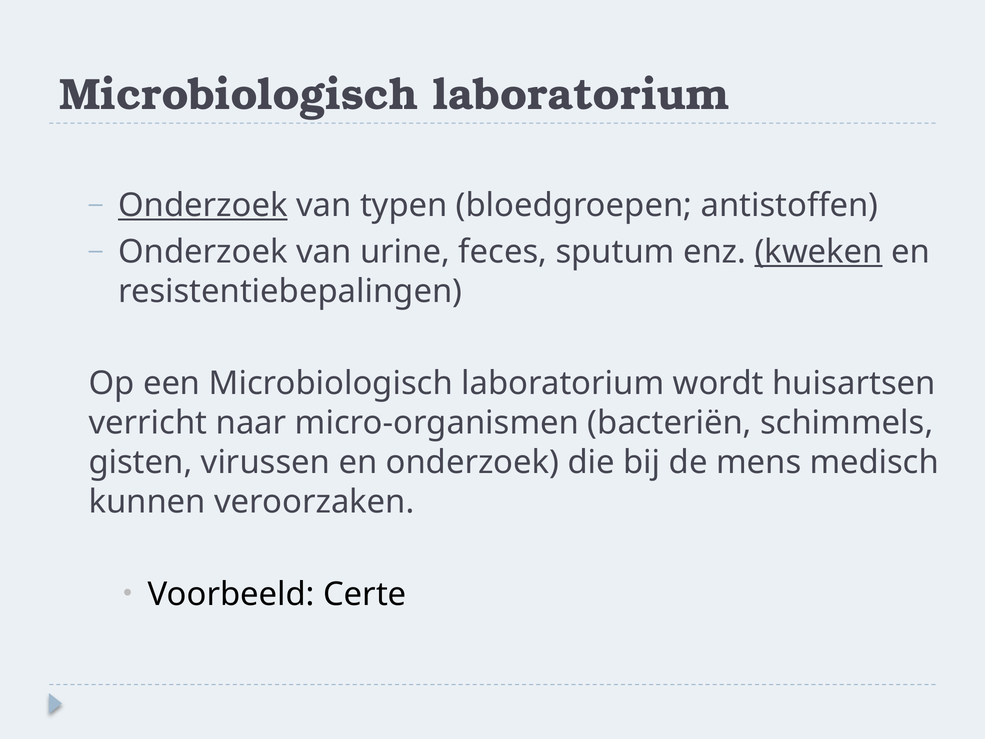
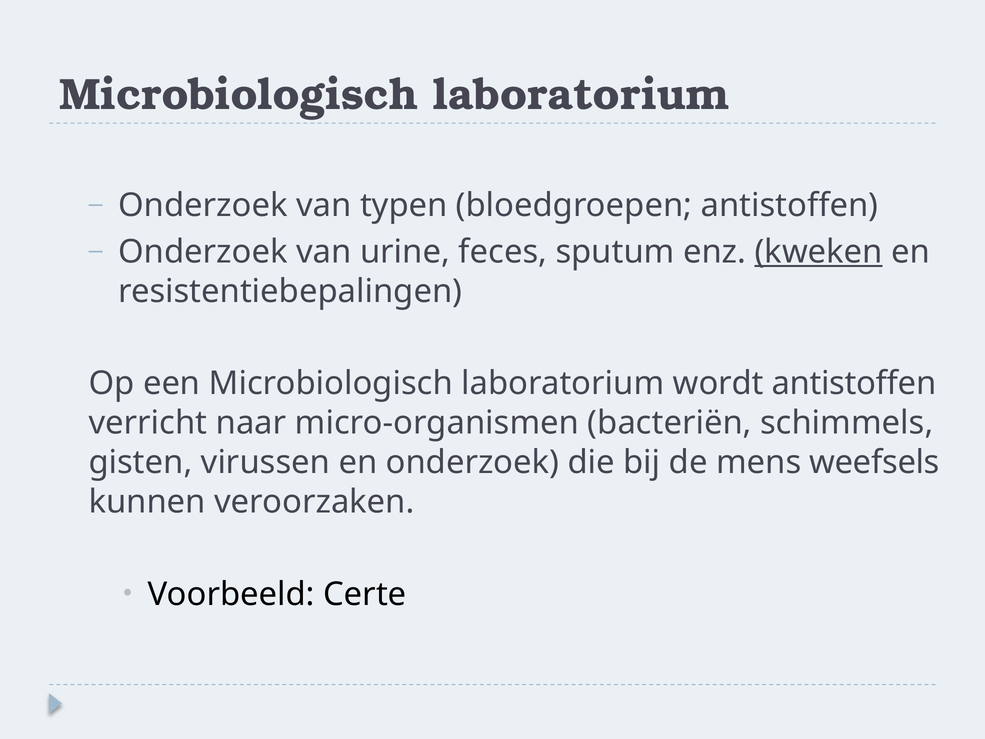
Onderzoek at (203, 205) underline: present -> none
wordt huisartsen: huisartsen -> antistoffen
medisch: medisch -> weefsels
